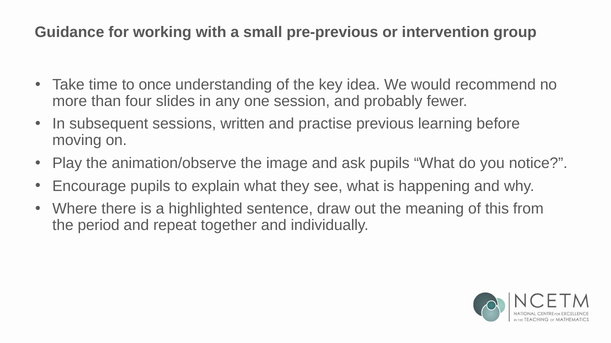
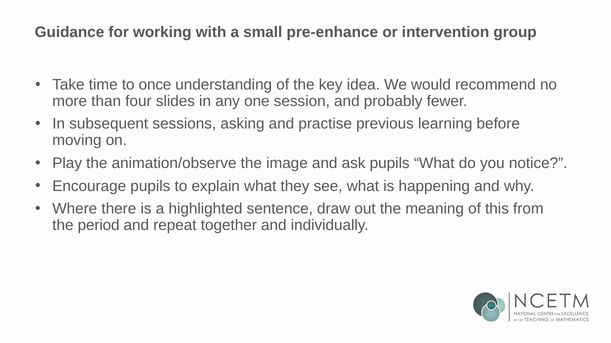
pre-previous: pre-previous -> pre-enhance
written: written -> asking
